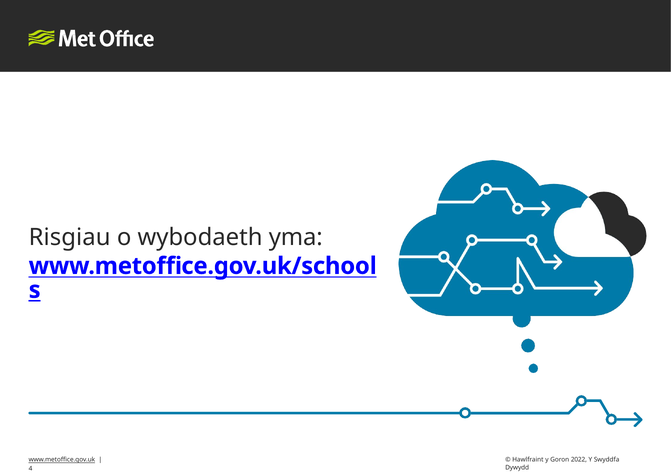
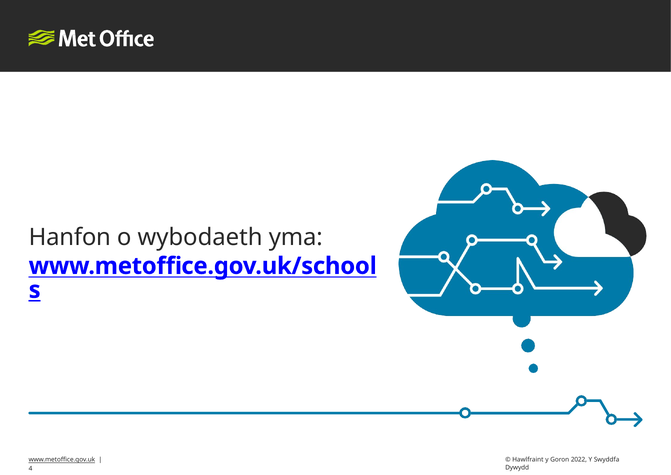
Risgiau: Risgiau -> Hanfon
